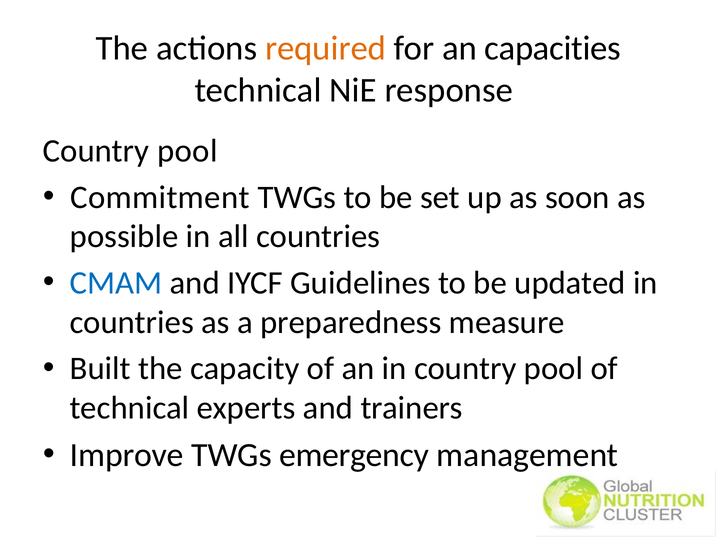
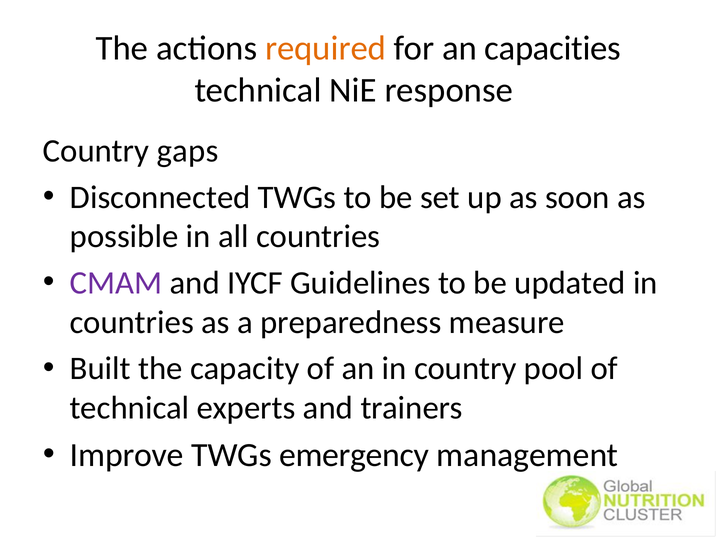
pool at (187, 151): pool -> gaps
Commitment: Commitment -> Disconnected
CMAM colour: blue -> purple
